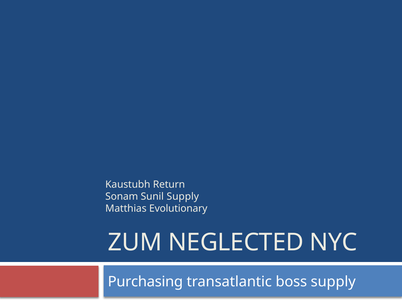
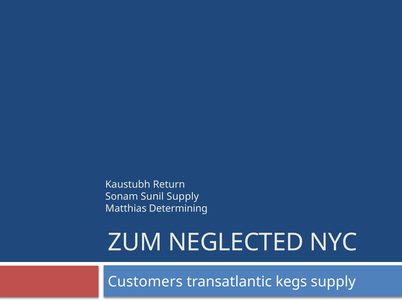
Evolutionary: Evolutionary -> Determining
Purchasing: Purchasing -> Customers
boss: boss -> kegs
